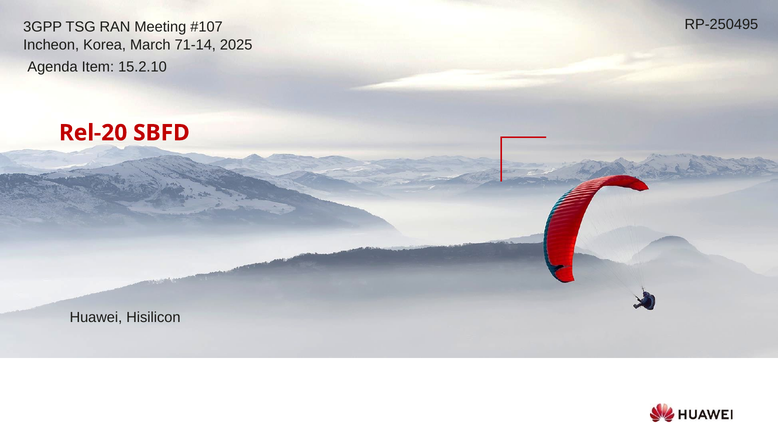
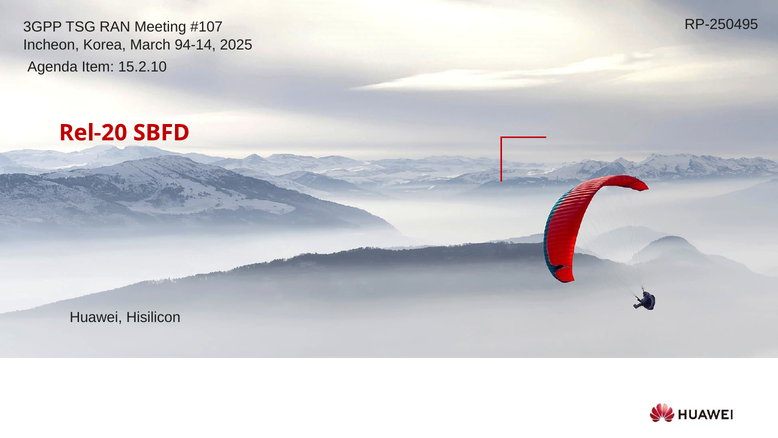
71-14: 71-14 -> 94-14
